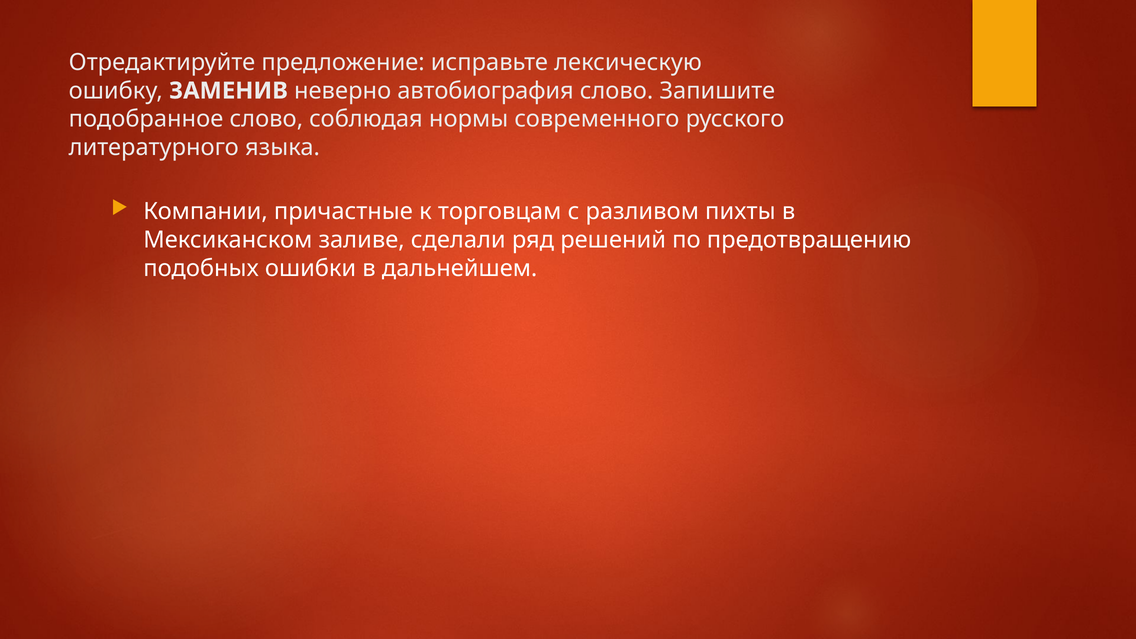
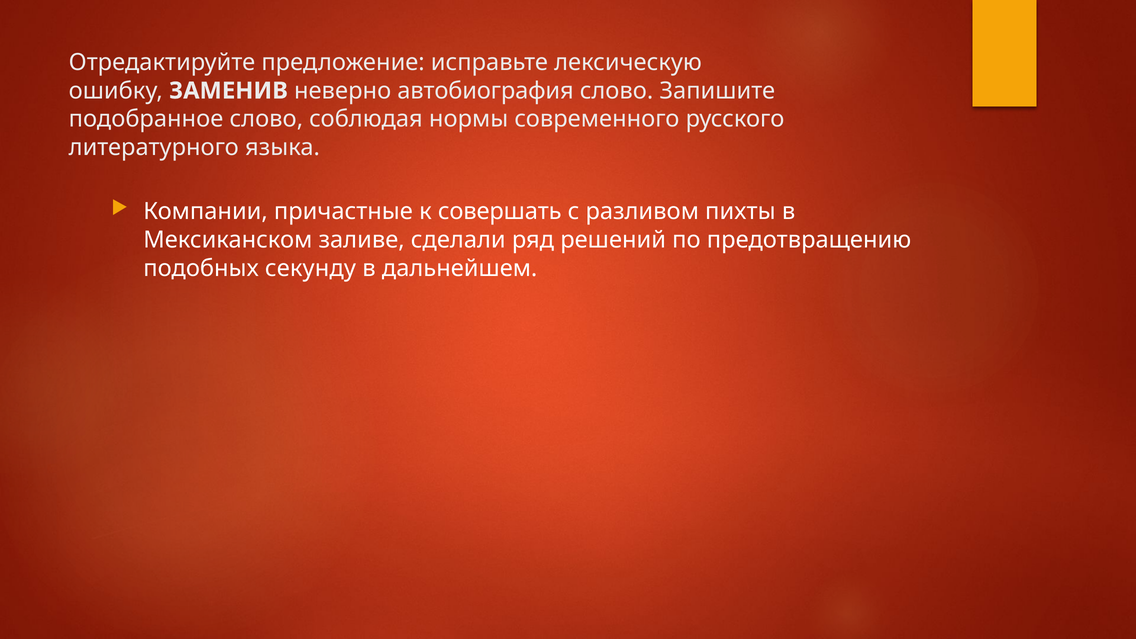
торговцам: торговцам -> совершать
ошибки: ошибки -> секунду
